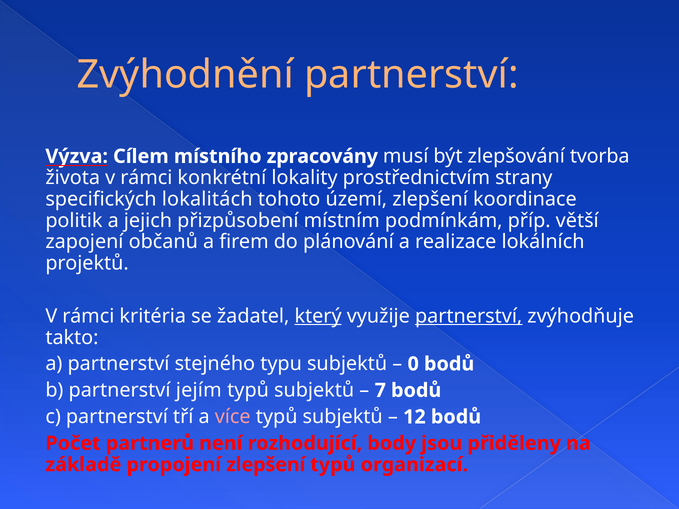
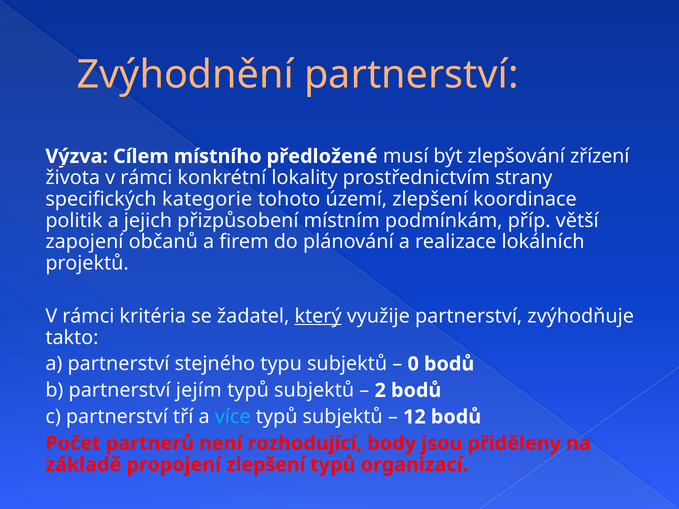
zpracovány: zpracovány -> předložené
tvorba: tvorba -> zřízení
lokalitách: lokalitách -> kategorie
partnerství at (469, 316) underline: present -> none
7: 7 -> 2
více colour: pink -> light blue
